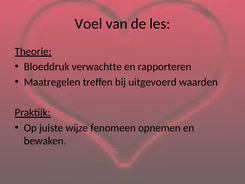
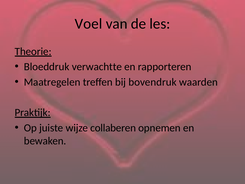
uitgevoerd: uitgevoerd -> bovendruk
fenomeen: fenomeen -> collaberen
